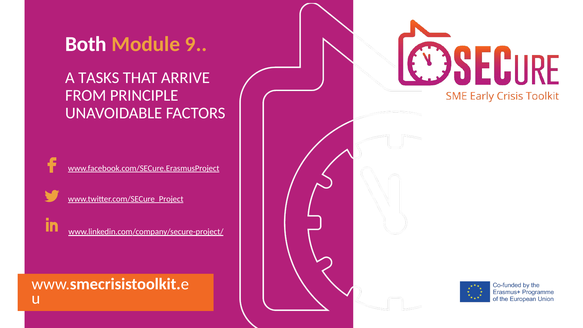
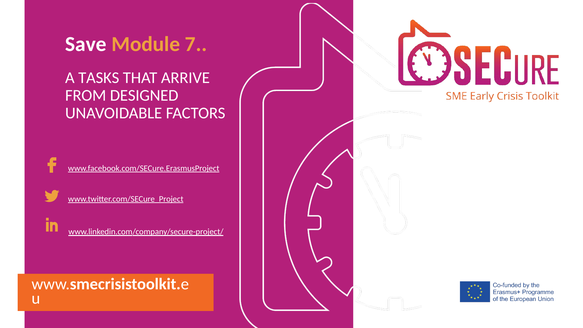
Both: Both -> Save
9: 9 -> 7
PRINCIPLE: PRINCIPLE -> DESIGNED
